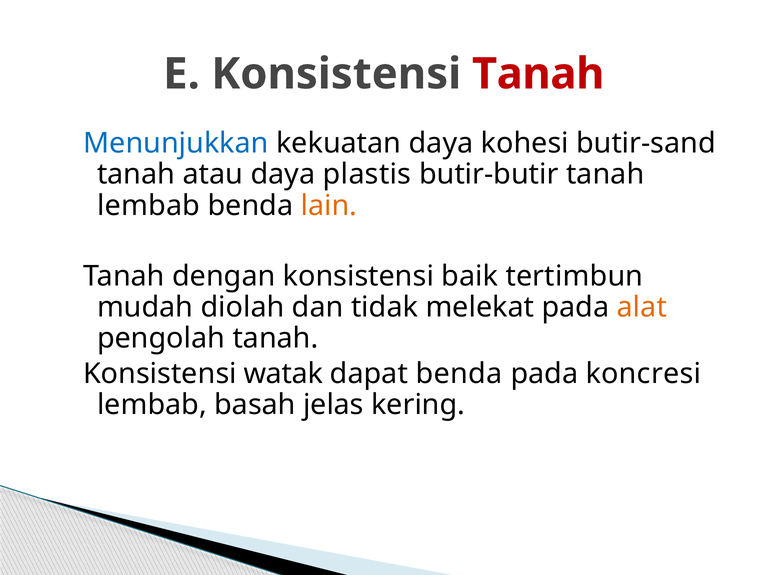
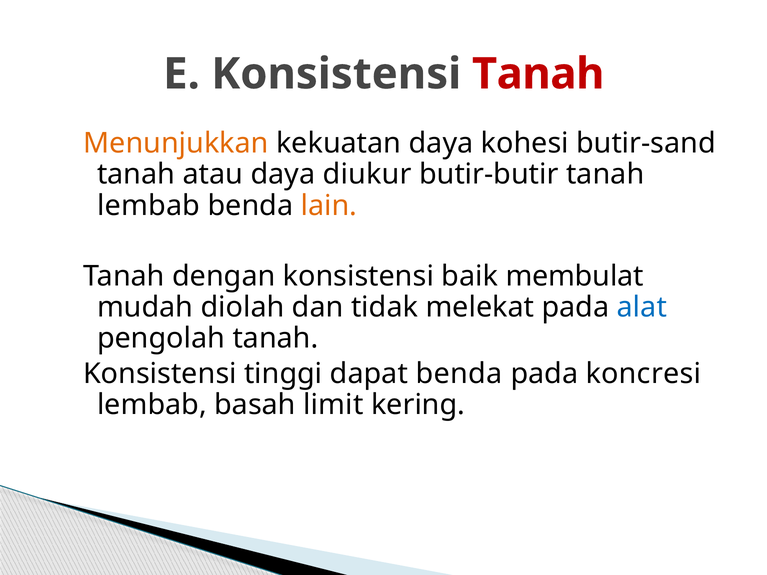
Menunjukkan colour: blue -> orange
plastis: plastis -> diukur
tertimbun: tertimbun -> membulat
alat colour: orange -> blue
watak: watak -> tinggi
jelas: jelas -> limit
